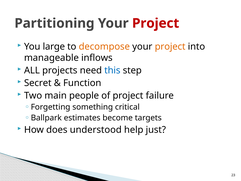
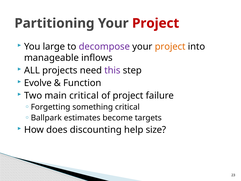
decompose colour: orange -> purple
this colour: blue -> purple
Secret: Secret -> Evolve
main people: people -> critical
understood: understood -> discounting
just: just -> size
